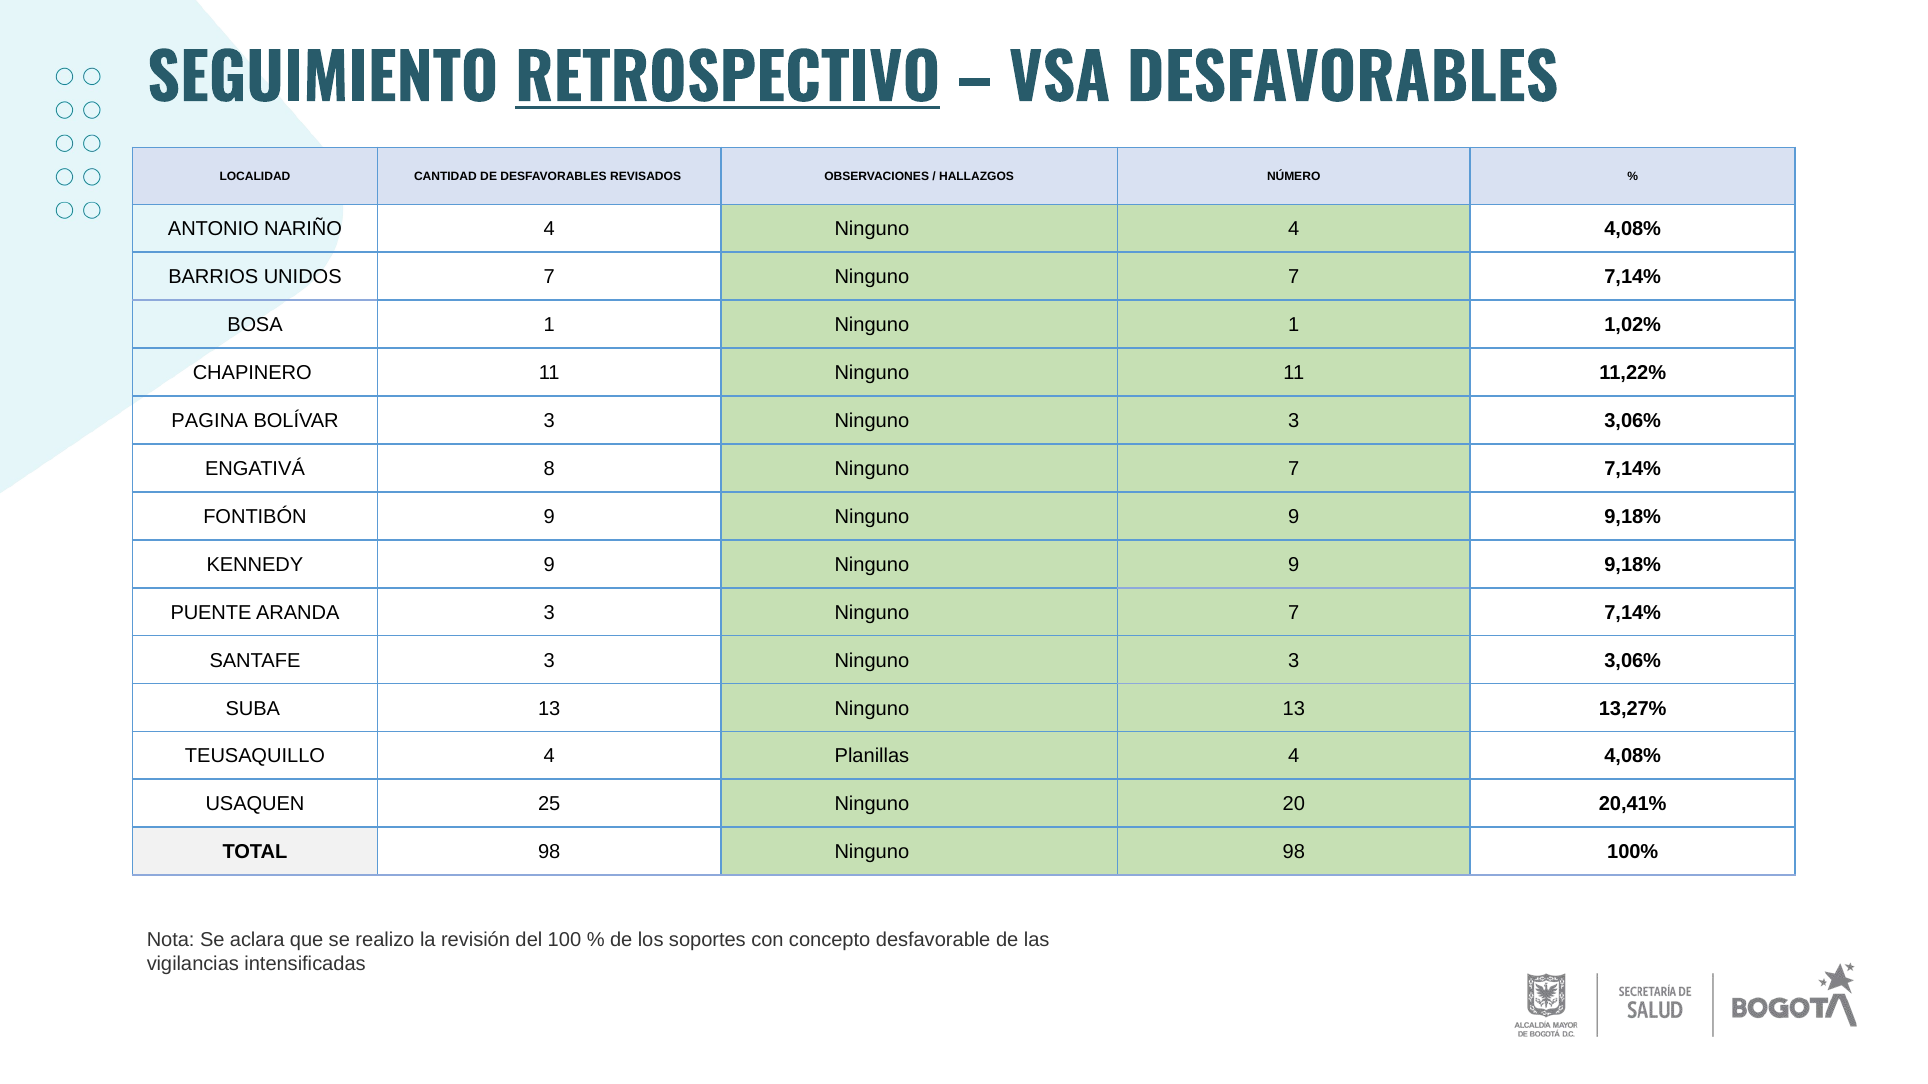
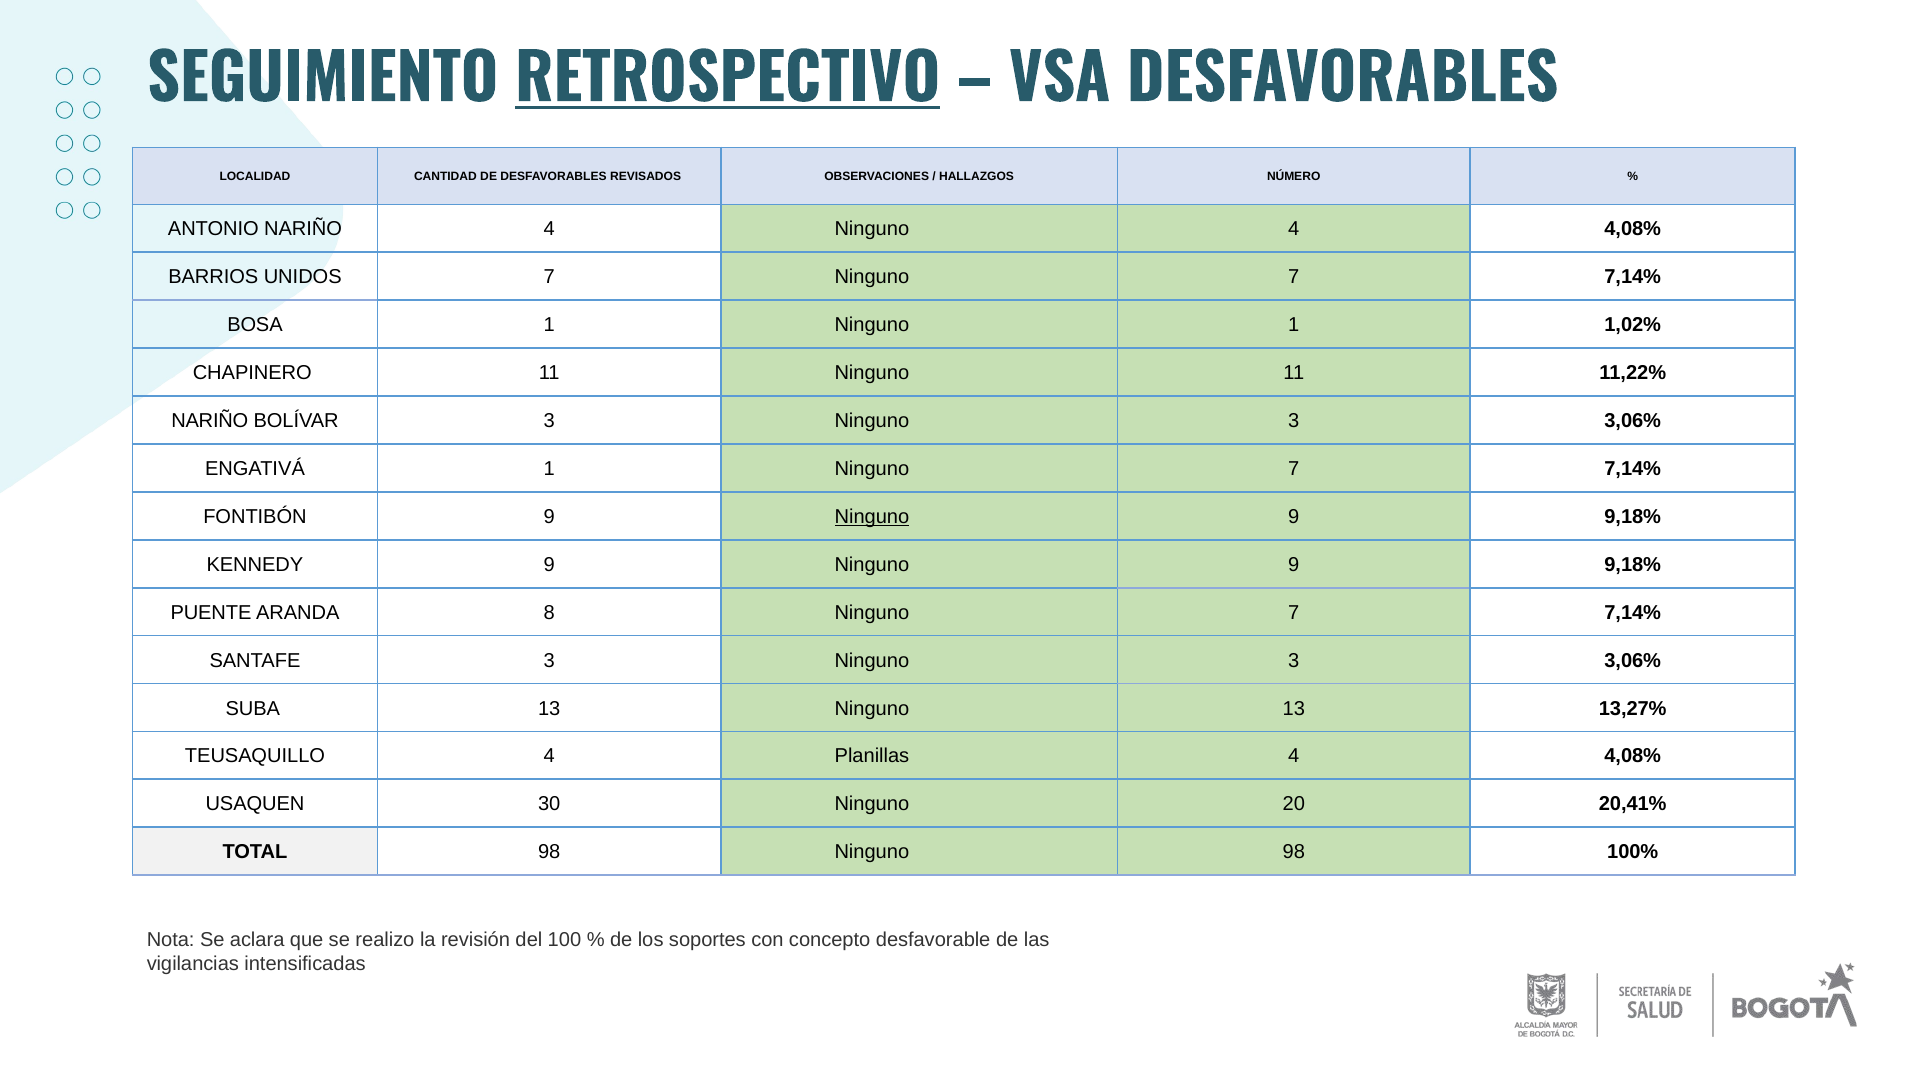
PAGINA at (210, 421): PAGINA -> NARIÑO
ENGATIVÁ 8: 8 -> 1
Ninguno at (872, 517) underline: none -> present
ARANDA 3: 3 -> 8
25: 25 -> 30
